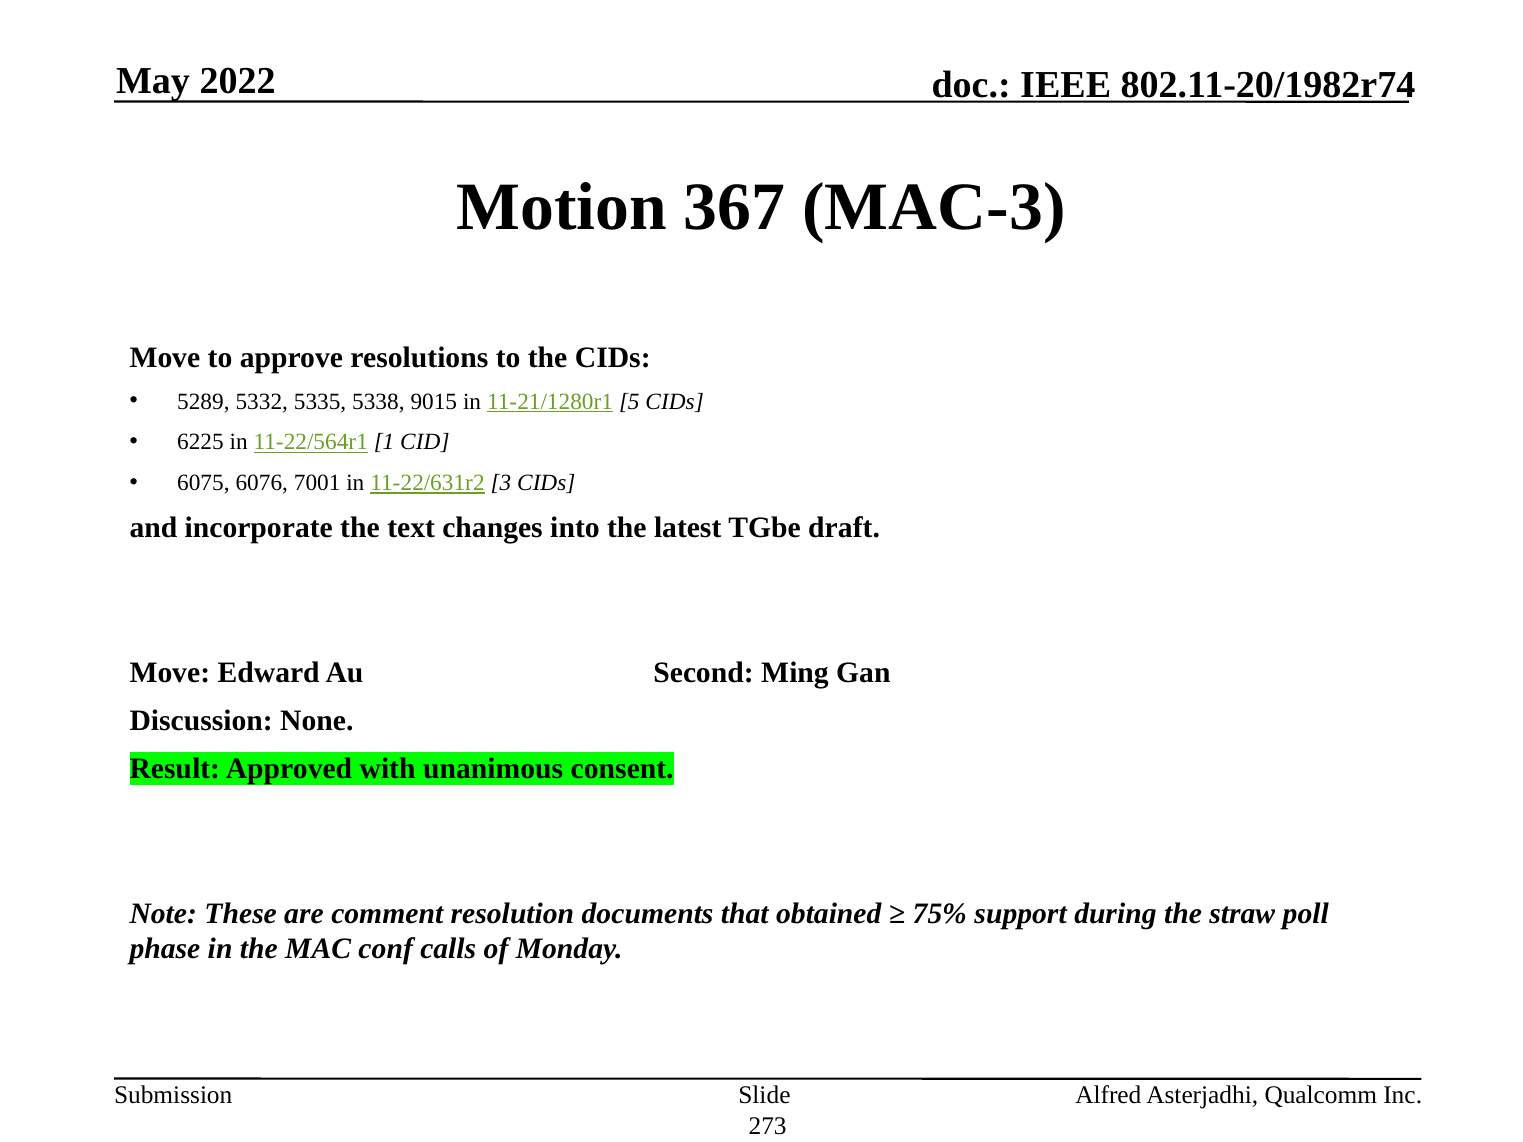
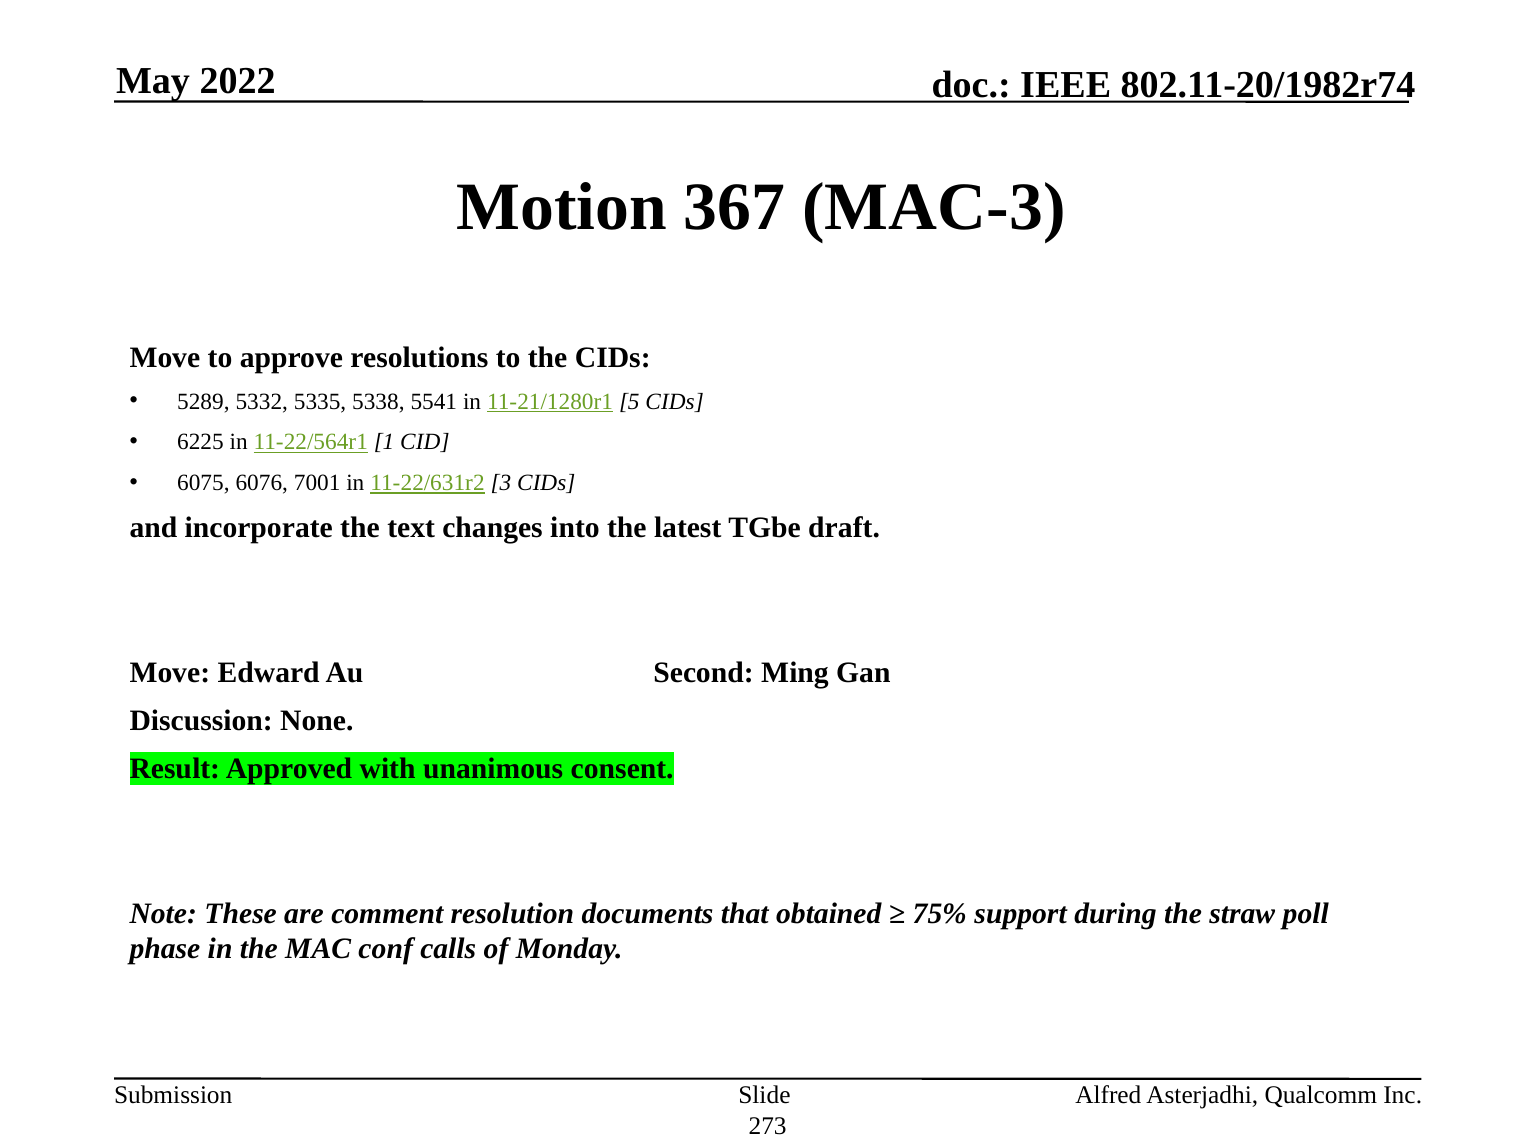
9015: 9015 -> 5541
